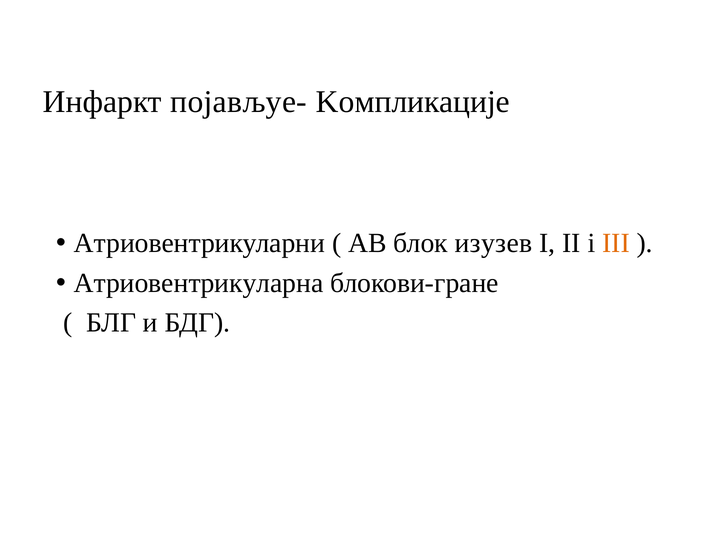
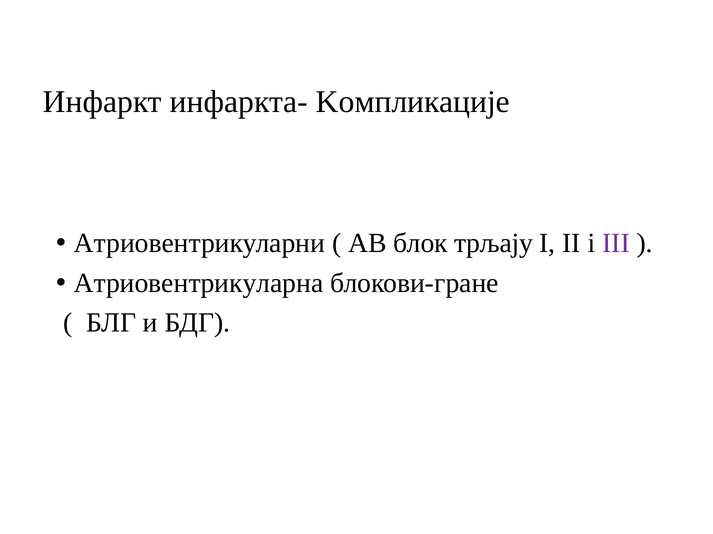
појављуе-: појављуе- -> инфаркта-
изузев: изузев -> трљају
III colour: orange -> purple
